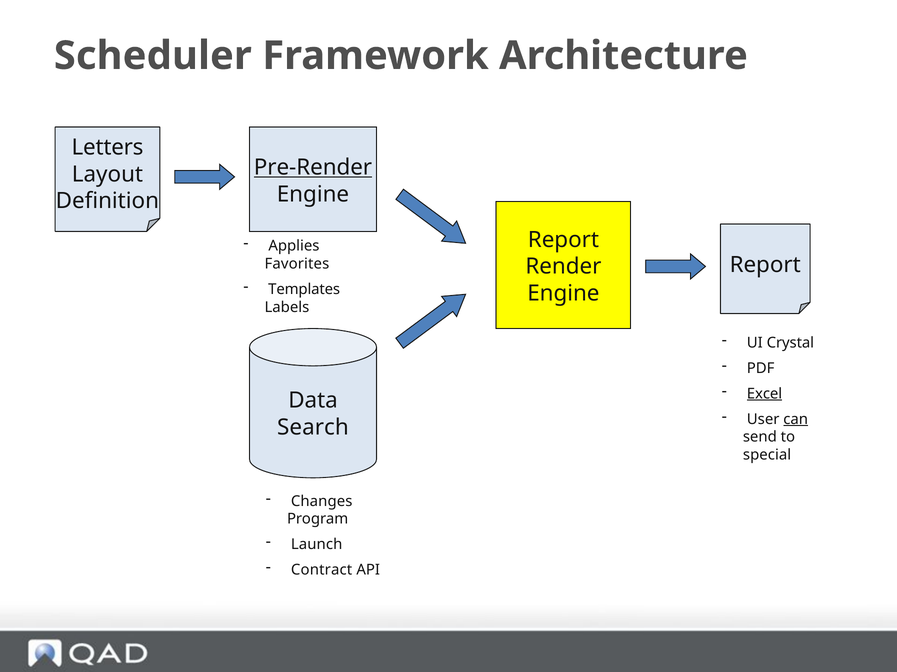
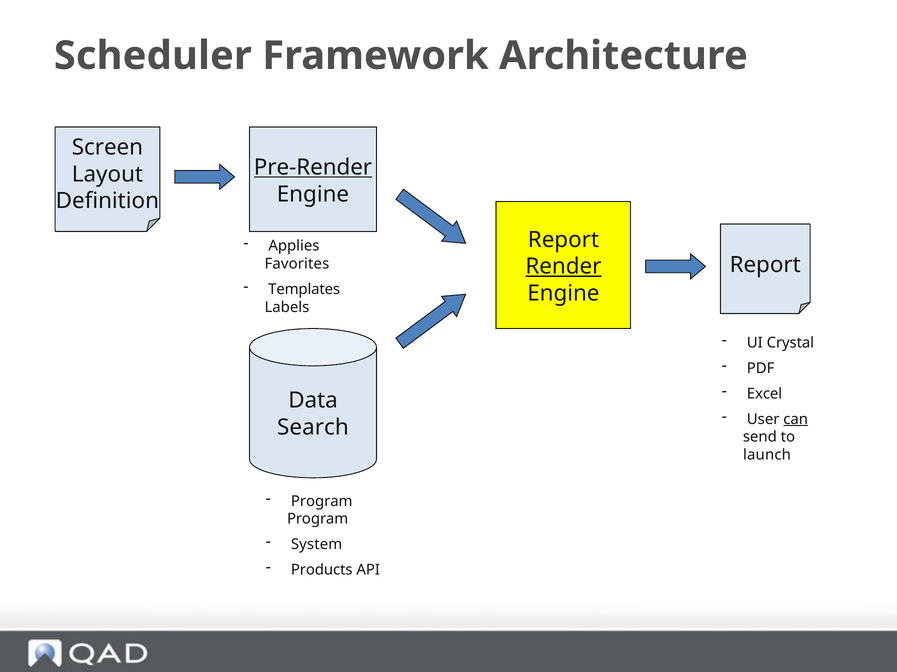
Letters: Letters -> Screen
Render underline: none -> present
Excel underline: present -> none
special: special -> launch
Changes at (322, 502): Changes -> Program
Launch: Launch -> System
Contract: Contract -> Products
